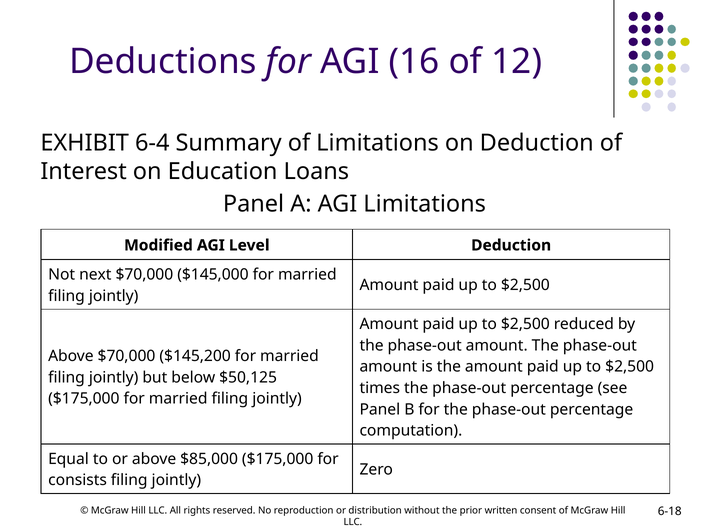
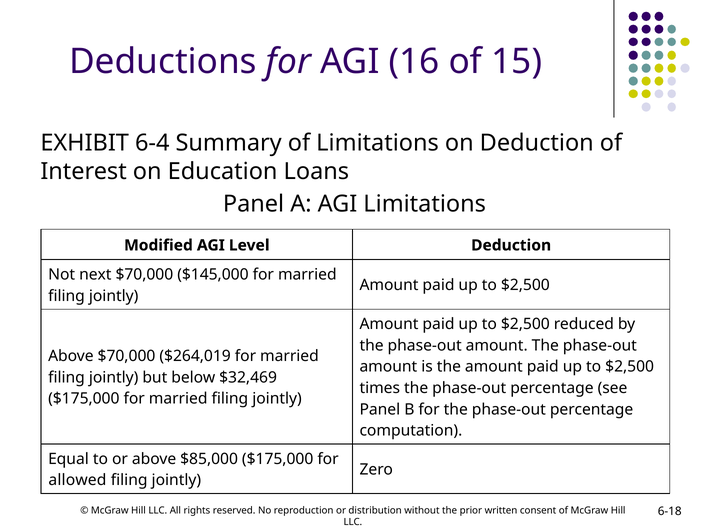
12: 12 -> 15
$145,200: $145,200 -> $264,019
$50,125: $50,125 -> $32,469
consists: consists -> allowed
